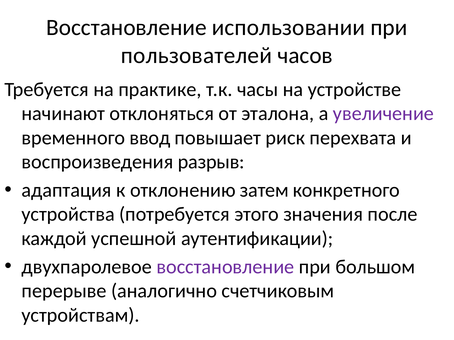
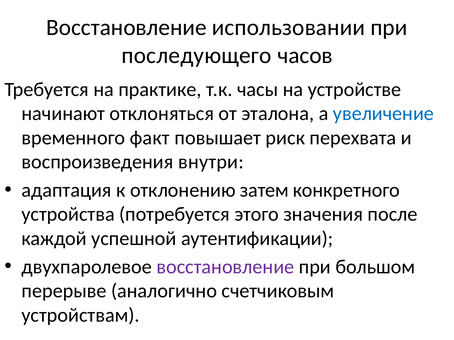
пользователей: пользователей -> последующего
увеличение colour: purple -> blue
ввод: ввод -> факт
разрыв: разрыв -> внутри
